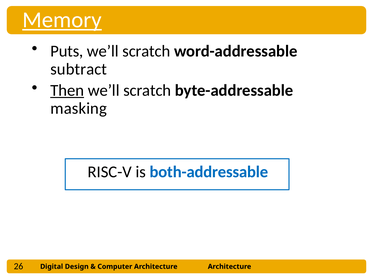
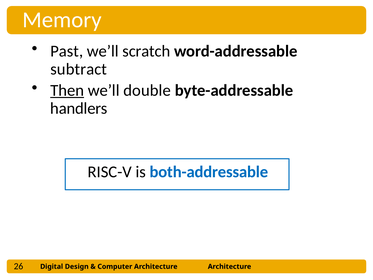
Memory underline: present -> none
Puts: Puts -> Past
scratch at (147, 90): scratch -> double
masking: masking -> handlers
